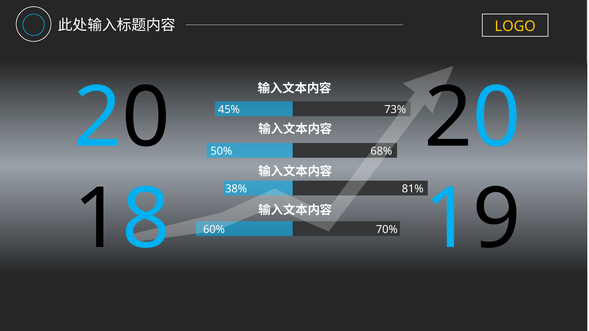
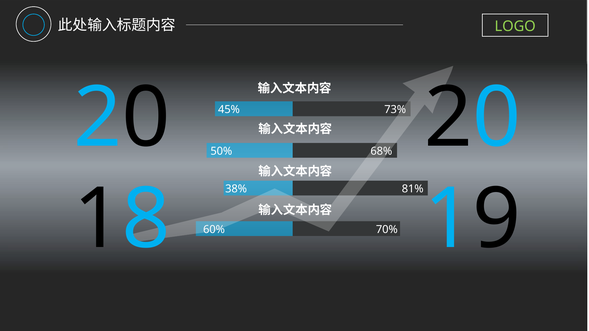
LOGO colour: yellow -> light green
